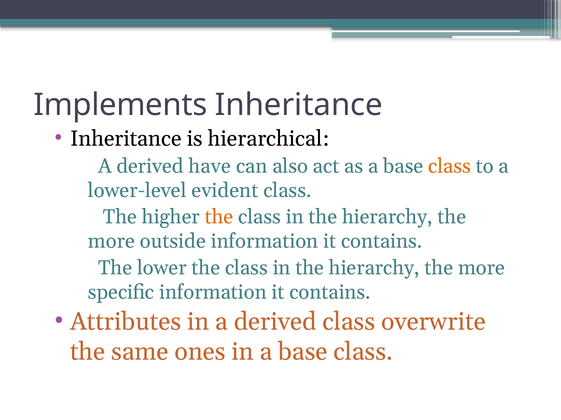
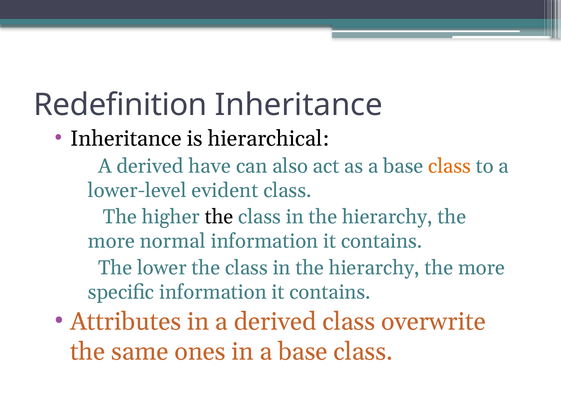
Implements: Implements -> Redefinition
the at (219, 217) colour: orange -> black
outside: outside -> normal
